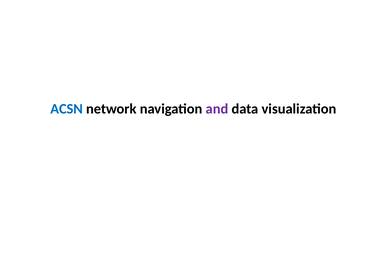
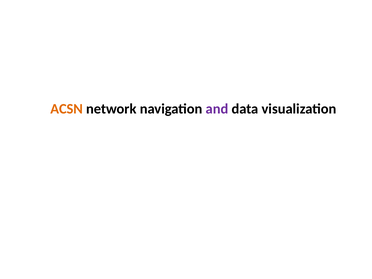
ACSN colour: blue -> orange
